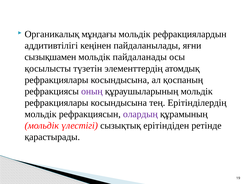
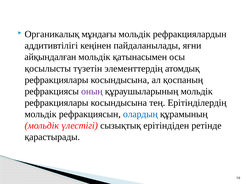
сызықшамен: сызықшамен -> айқындалған
пайдаланады: пайдаланады -> қатынасымен
олардың colour: purple -> blue
